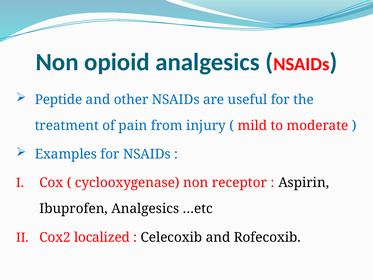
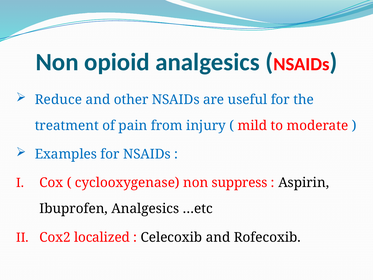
Peptide: Peptide -> Reduce
receptor: receptor -> suppress
